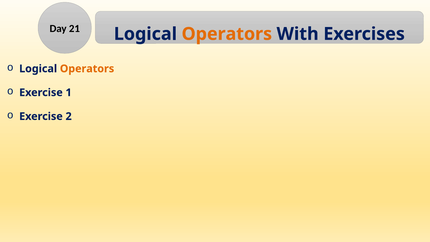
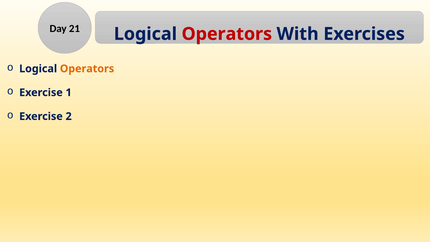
Operators at (227, 34) colour: orange -> red
